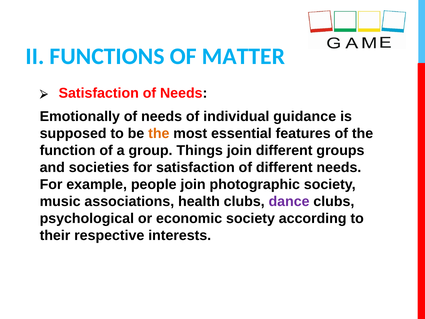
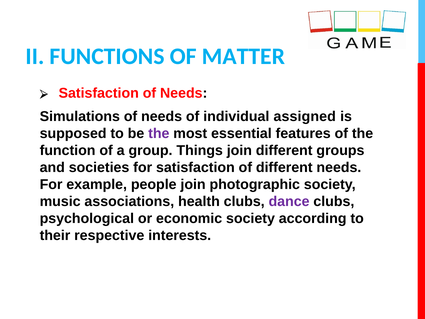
Emotionally: Emotionally -> Simulations
guidance: guidance -> assigned
the at (159, 133) colour: orange -> purple
